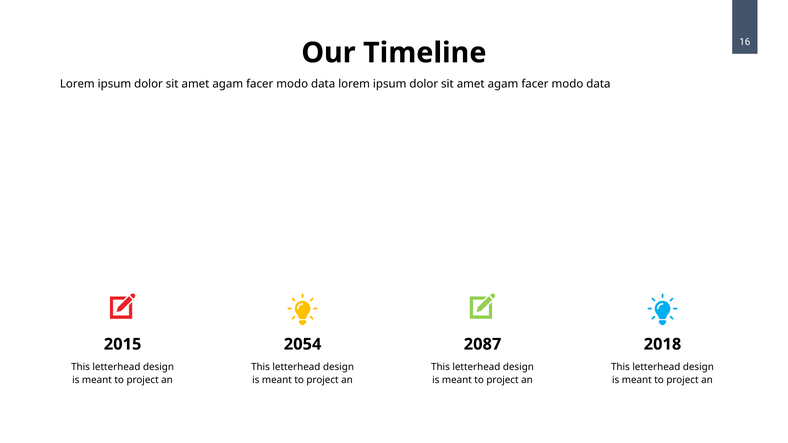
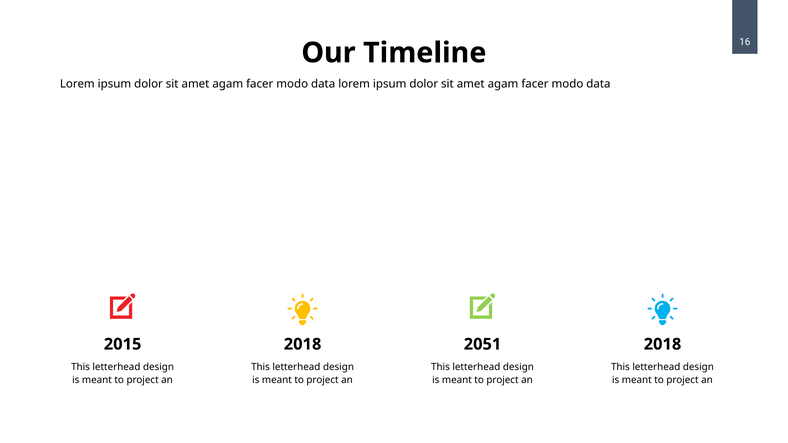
2015 2054: 2054 -> 2018
2087: 2087 -> 2051
